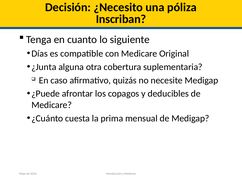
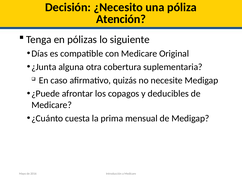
Inscriban: Inscriban -> Atención
cuanto: cuanto -> pólizas
